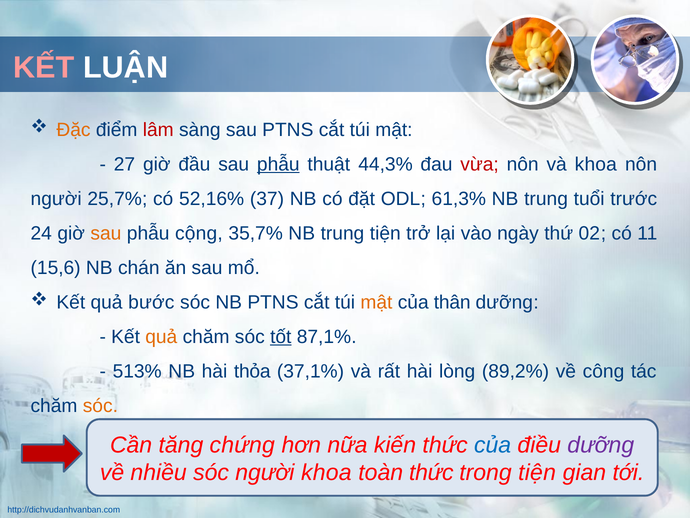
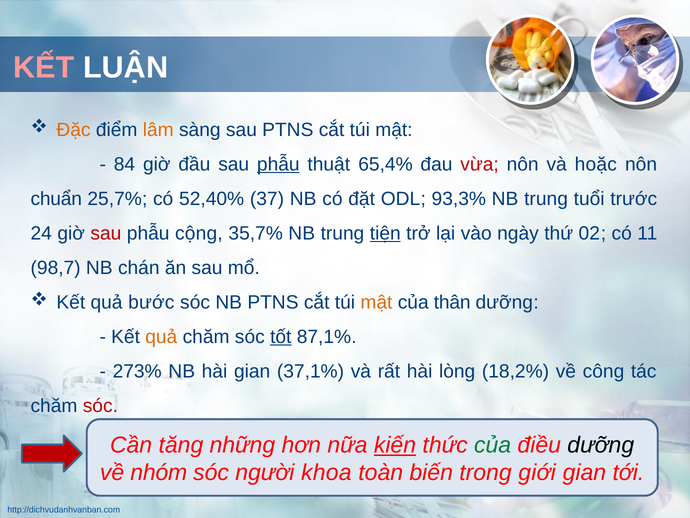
lâm colour: red -> orange
27: 27 -> 84
44,3%: 44,3% -> 65,4%
và khoa: khoa -> hoặc
người at (56, 199): người -> chuẩn
52,16%: 52,16% -> 52,40%
61,3%: 61,3% -> 93,3%
sau at (106, 233) colour: orange -> red
tiện at (385, 233) underline: none -> present
15,6: 15,6 -> 98,7
513%: 513% -> 273%
hài thỏa: thỏa -> gian
89,2%: 89,2% -> 18,2%
sóc at (100, 406) colour: orange -> red
chứng: chứng -> những
kiến underline: none -> present
của at (493, 445) colour: blue -> green
dưỡng at (601, 445) colour: purple -> black
nhiều: nhiều -> nhóm
toàn thức: thức -> biến
trong tiện: tiện -> giới
